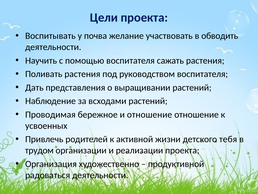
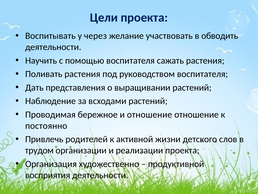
почва: почва -> через
усвоенных: усвоенных -> постоянно
тебя: тебя -> слов
радоваться: радоваться -> восприятия
